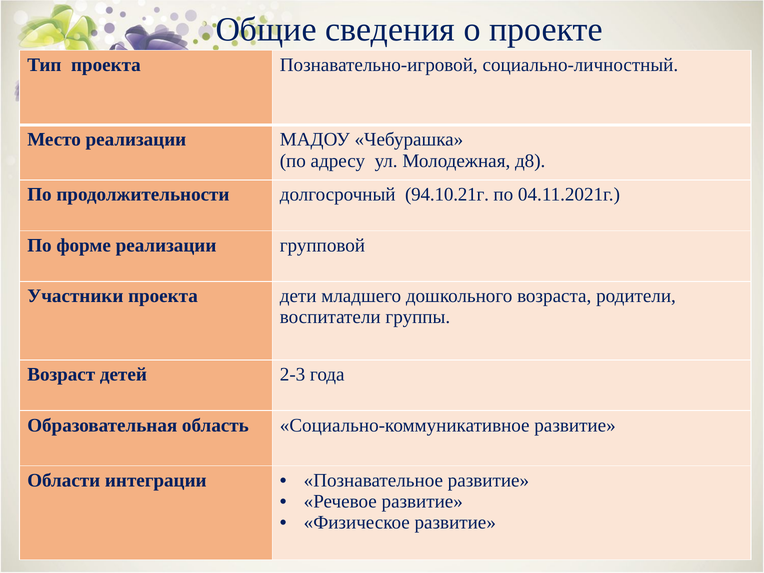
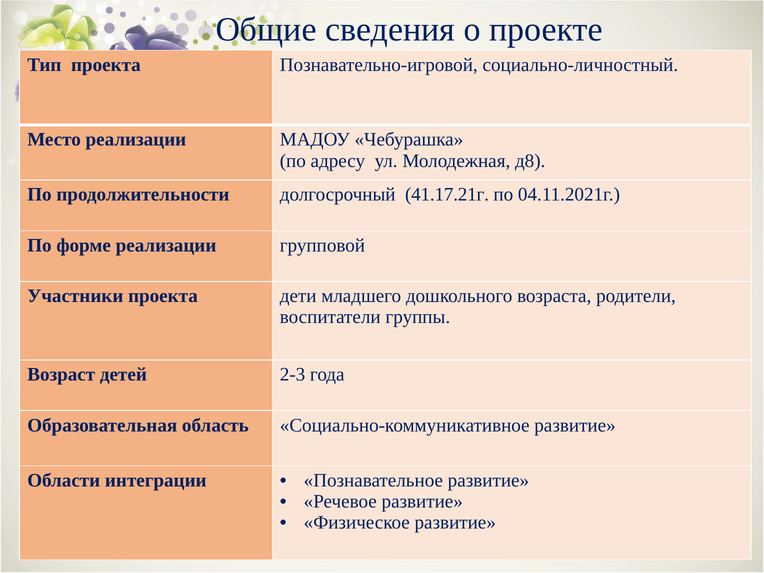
94.10.21г: 94.10.21г -> 41.17.21г
